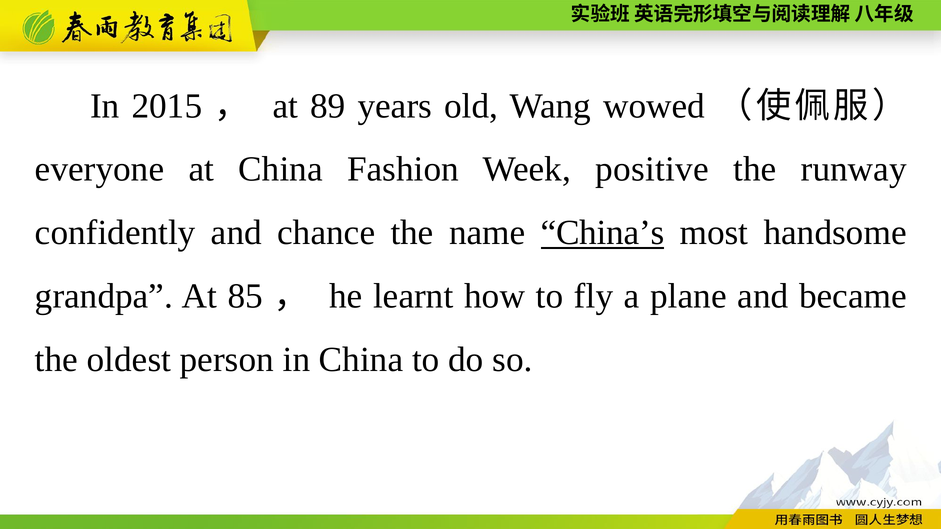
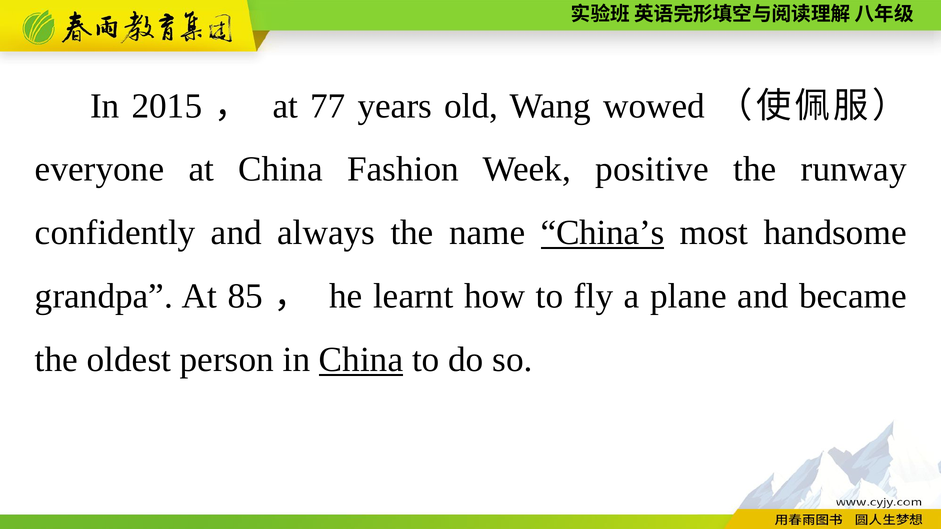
89: 89 -> 77
chance: chance -> always
China at (361, 360) underline: none -> present
